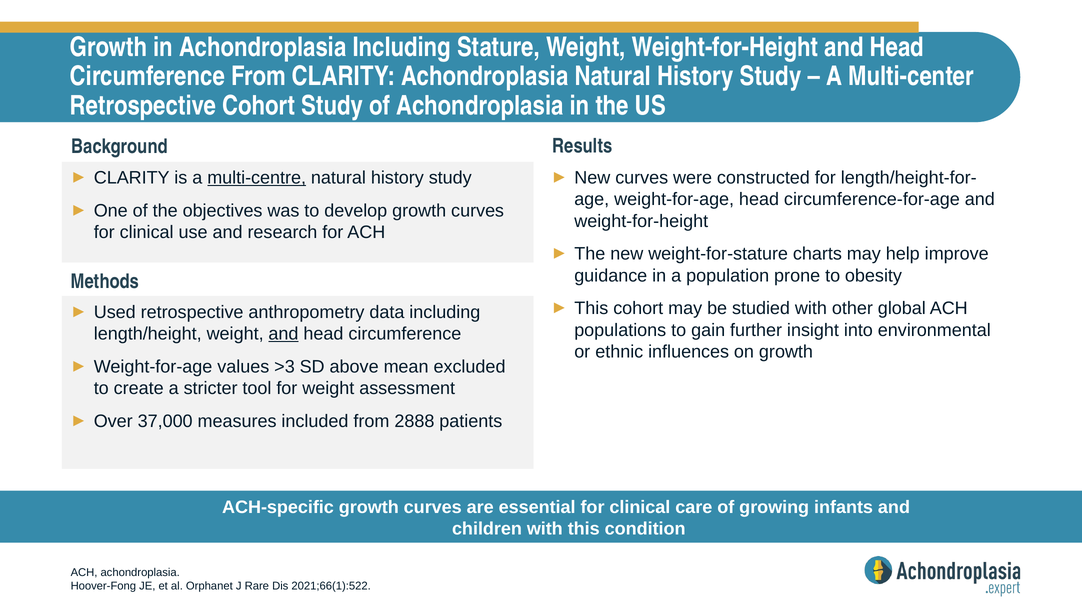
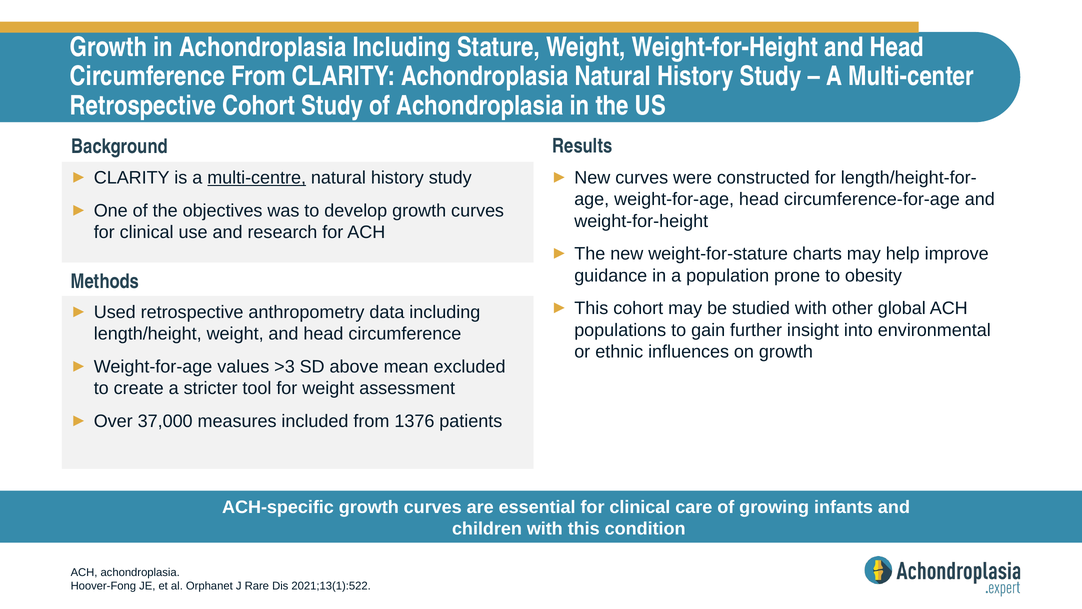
and at (284, 334) underline: present -> none
2888: 2888 -> 1376
2021;66(1):522: 2021;66(1):522 -> 2021;13(1):522
